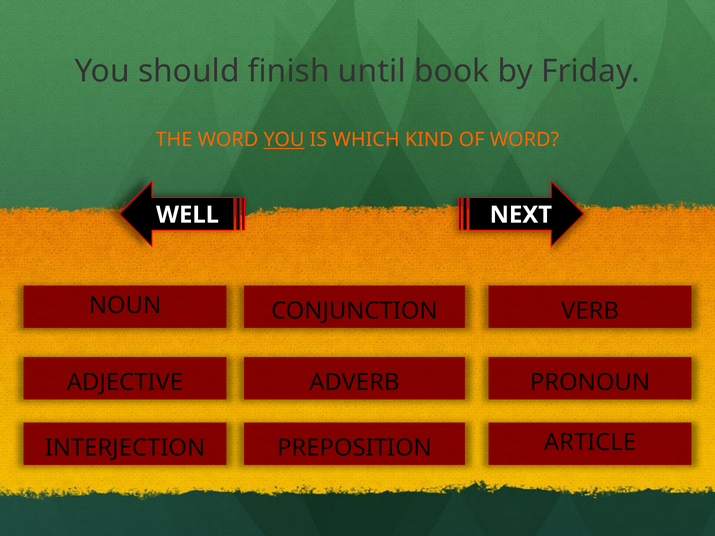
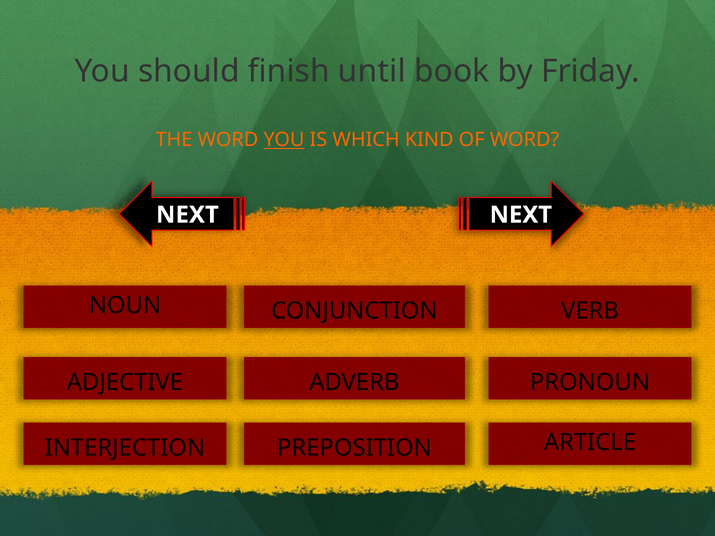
WELL at (187, 215): WELL -> NEXT
